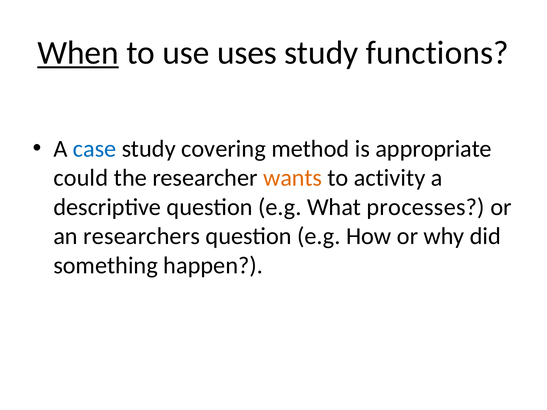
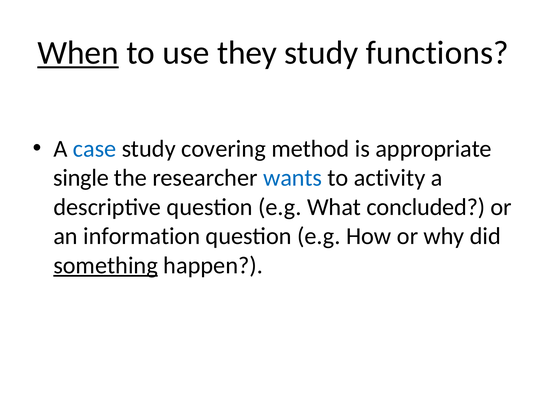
uses: uses -> they
could: could -> single
wants colour: orange -> blue
processes: processes -> concluded
researchers: researchers -> information
something underline: none -> present
